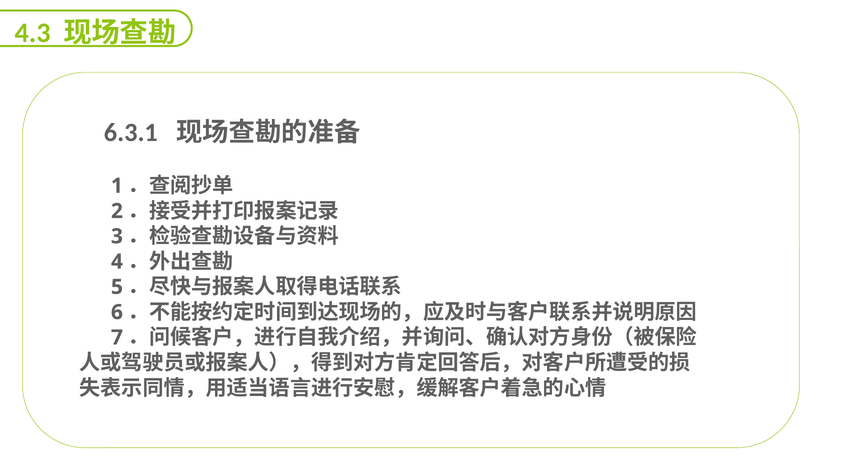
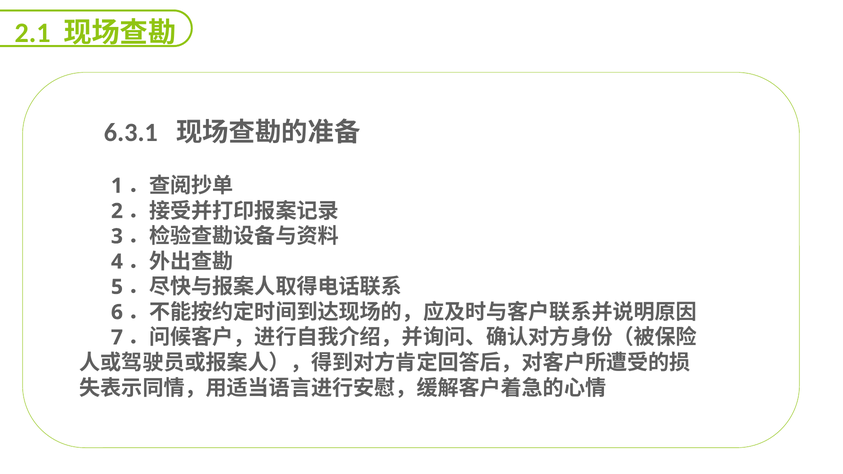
4.3: 4.3 -> 2.1
